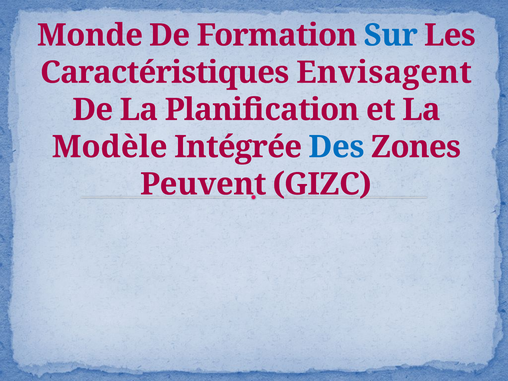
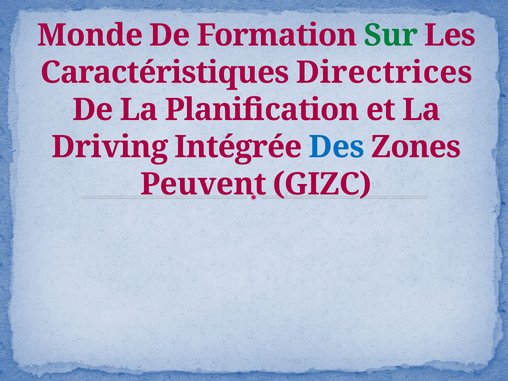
Sur colour: blue -> green
Envisagent: Envisagent -> Directrices
Modèle: Modèle -> Driving
